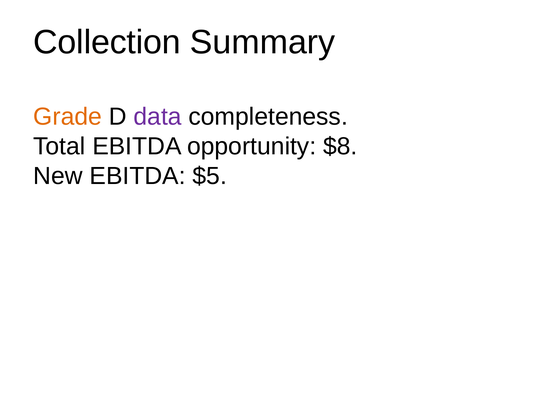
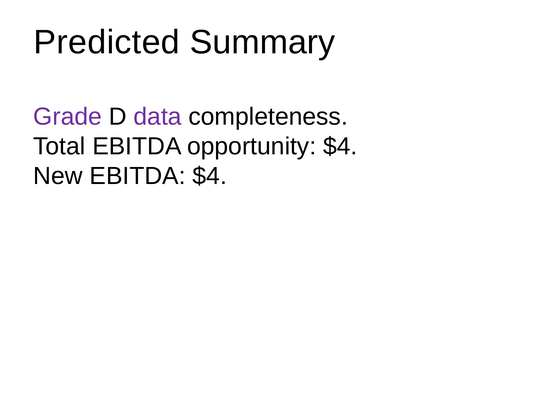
Collection: Collection -> Predicted
Grade colour: orange -> purple
opportunity $8: $8 -> $4
EBITDA $5: $5 -> $4
